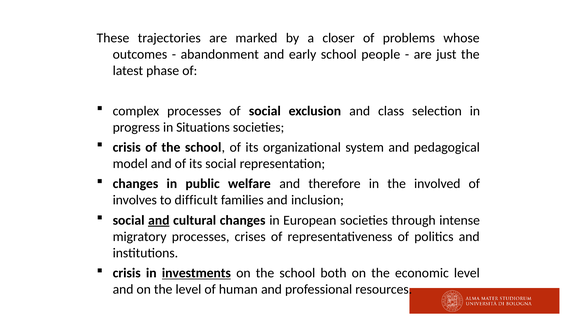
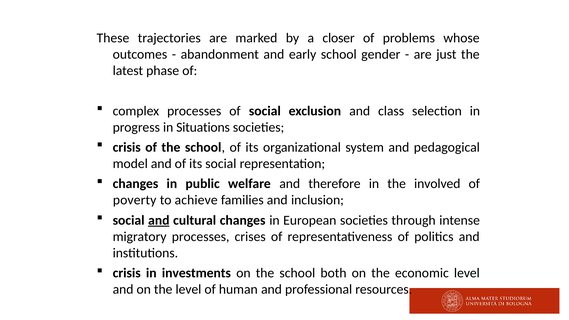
people: people -> gender
involves: involves -> poverty
difficult: difficult -> achieve
investments underline: present -> none
